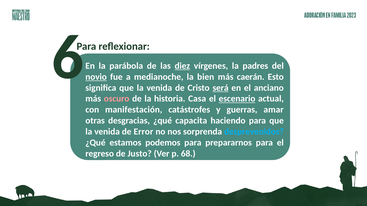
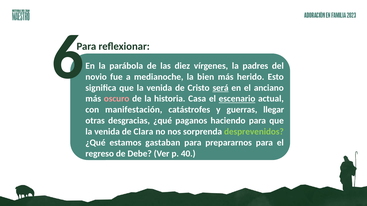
diez underline: present -> none
novio underline: present -> none
caerán: caerán -> herido
amar: amar -> llegar
capacita: capacita -> paganos
Error: Error -> Clara
desprevenidos colour: light blue -> light green
podemos: podemos -> gastaban
Justo: Justo -> Debe
68: 68 -> 40
